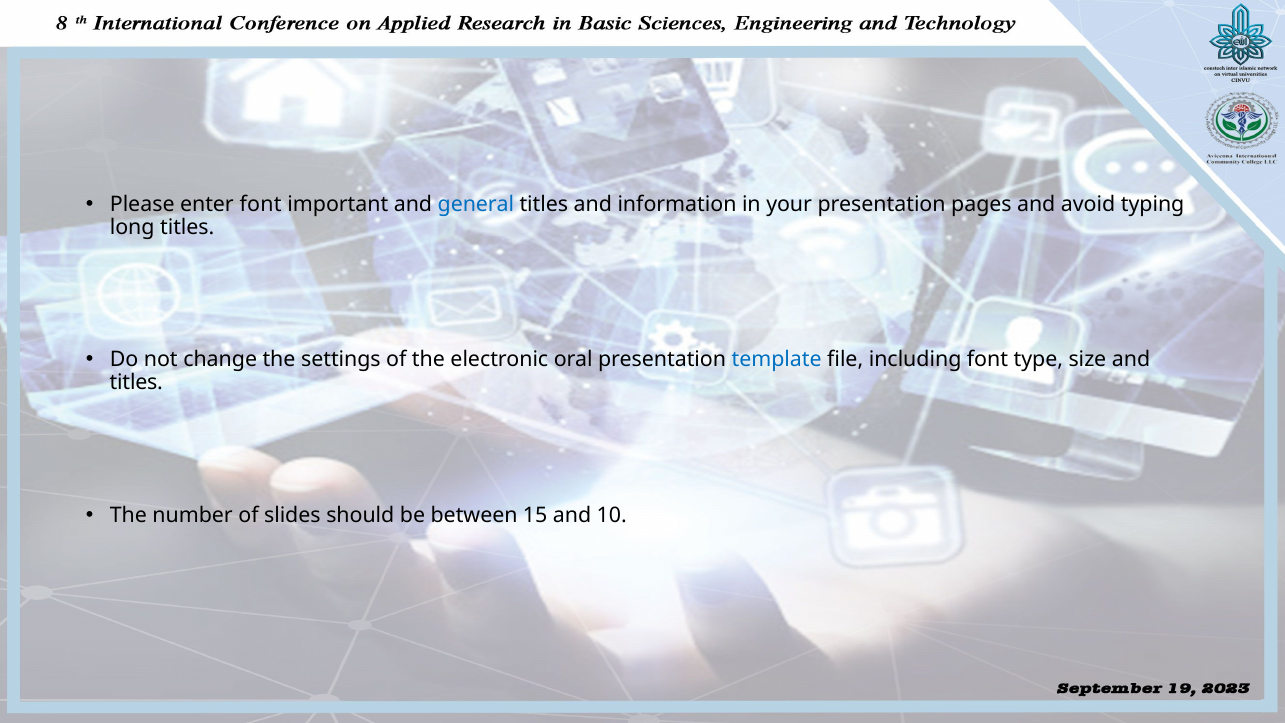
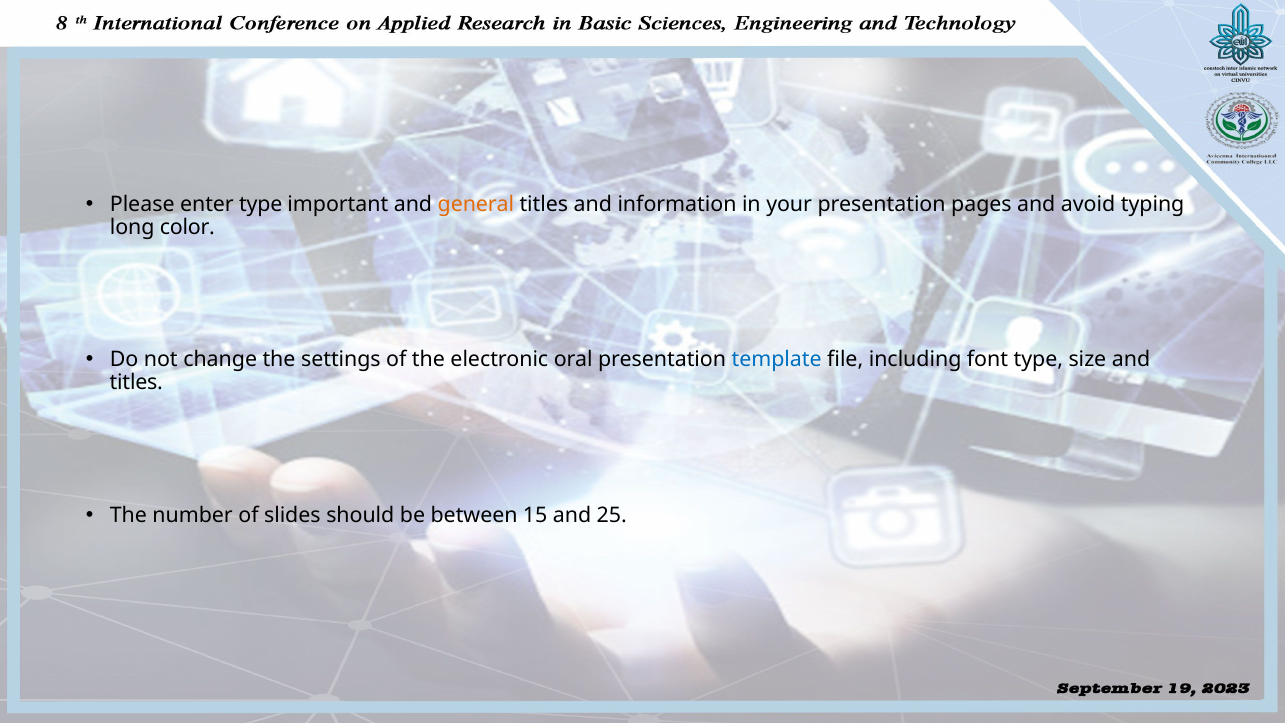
enter font: font -> type
general colour: blue -> orange
long titles: titles -> color
10: 10 -> 25
